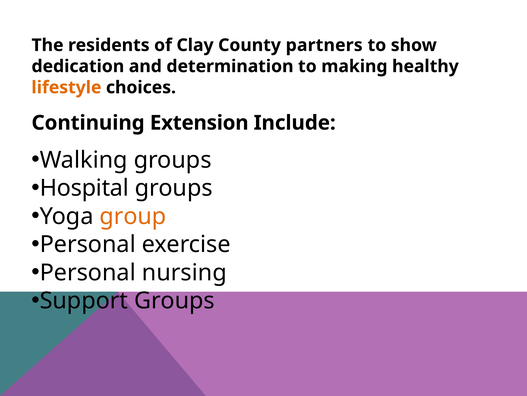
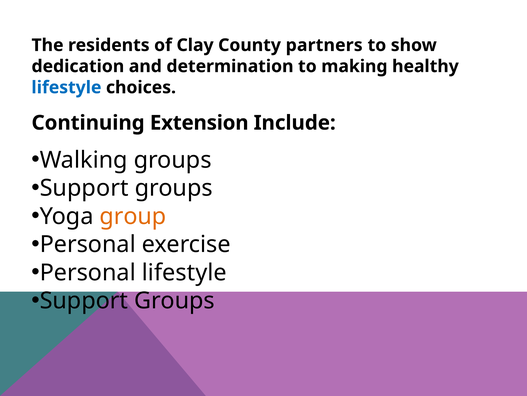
lifestyle at (66, 87) colour: orange -> blue
Hospital at (84, 188): Hospital -> Support
Personal nursing: nursing -> lifestyle
